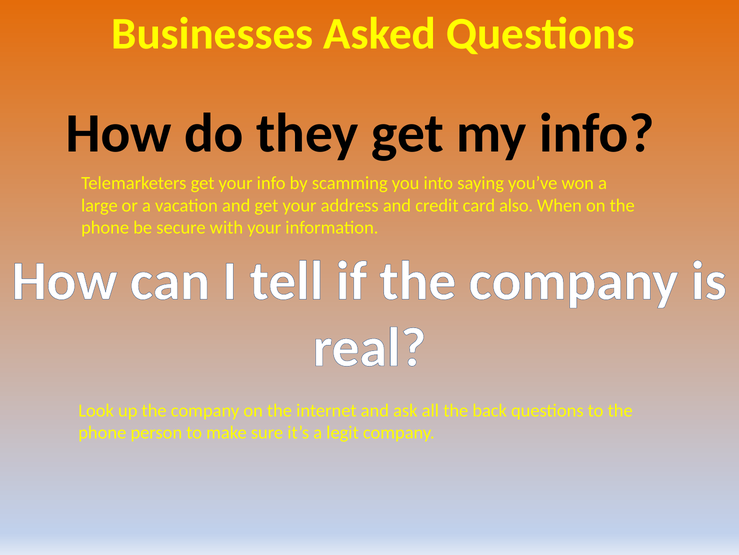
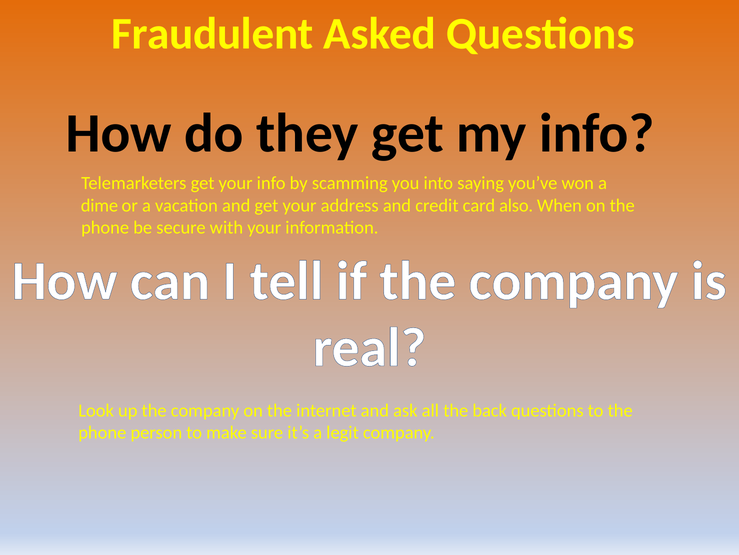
Businesses: Businesses -> Fraudulent
large: large -> dime
